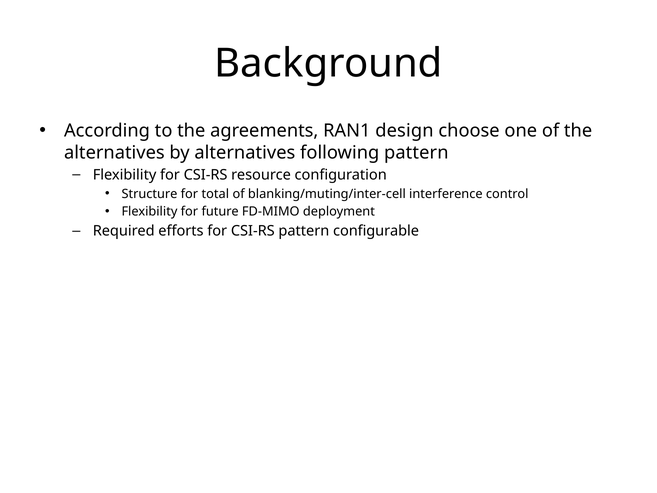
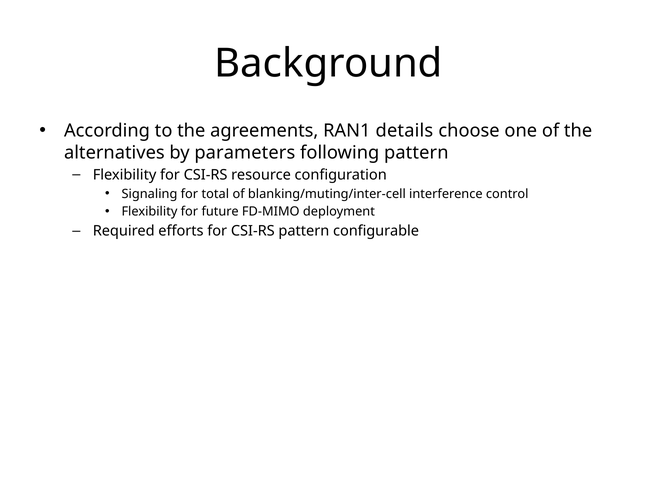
design: design -> details
by alternatives: alternatives -> parameters
Structure: Structure -> Signaling
